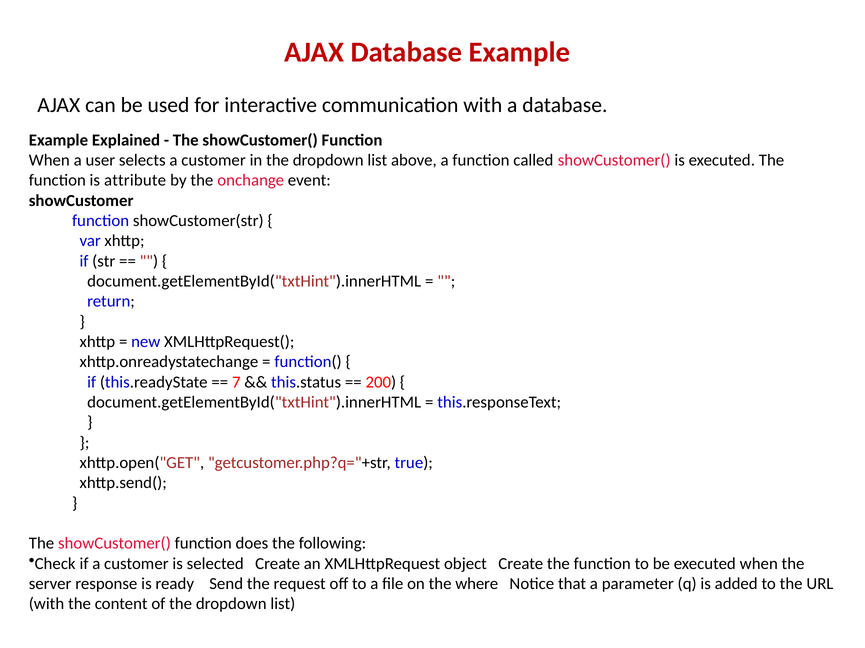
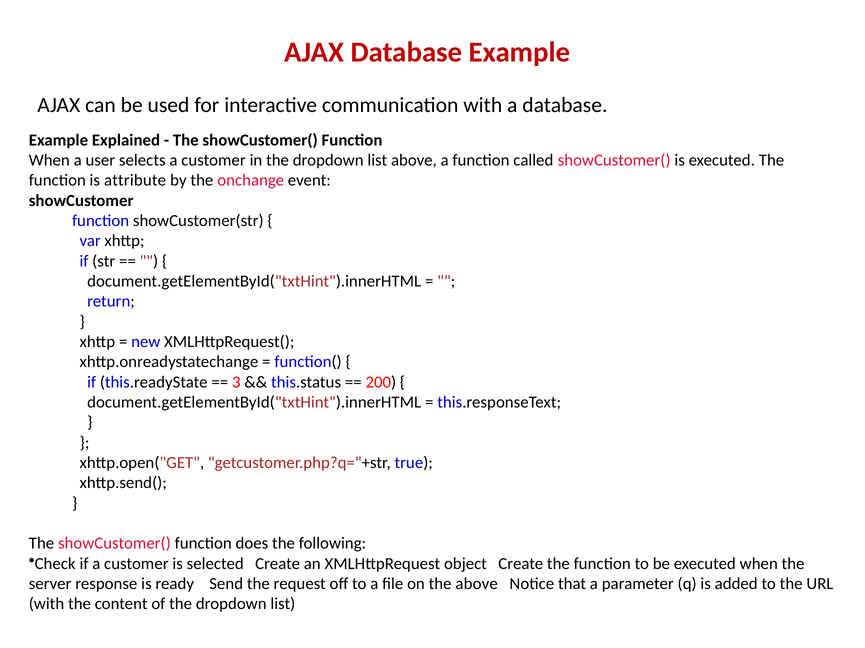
7: 7 -> 3
the where: where -> above
